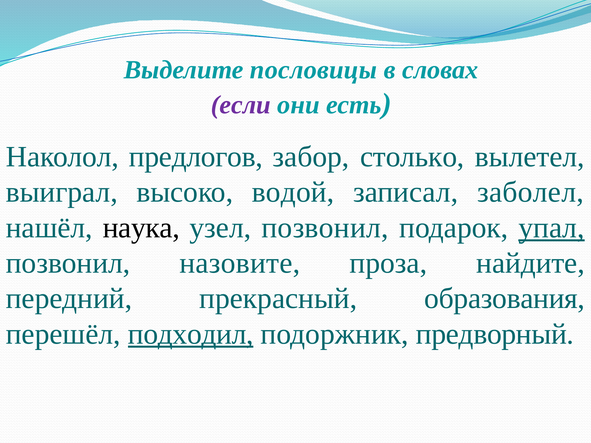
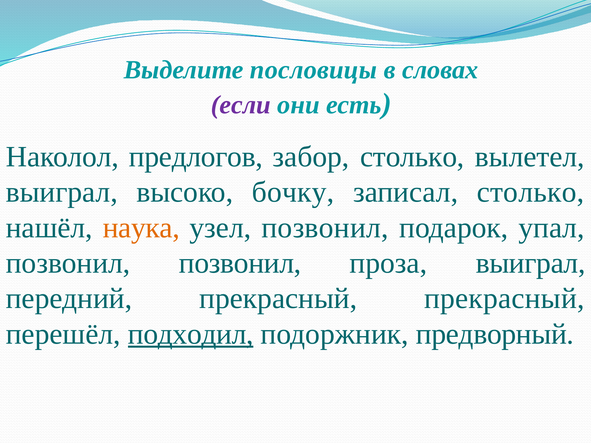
водой: водой -> бочку
записал заболел: заболел -> столько
наука colour: black -> orange
упал underline: present -> none
позвонил назовите: назовите -> позвонил
проза найдите: найдите -> выиграл
прекрасный образования: образования -> прекрасный
